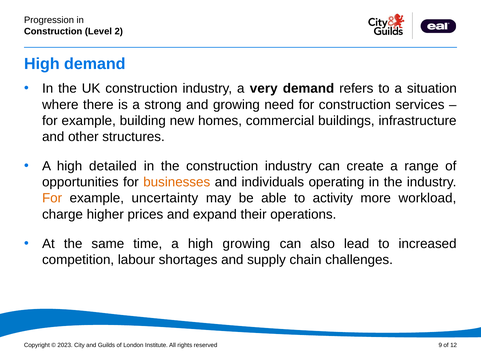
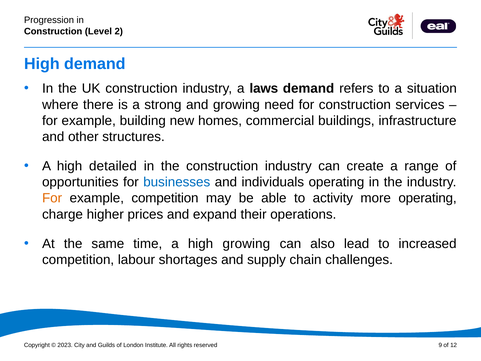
very: very -> laws
businesses colour: orange -> blue
example uncertainty: uncertainty -> competition
more workload: workload -> operating
